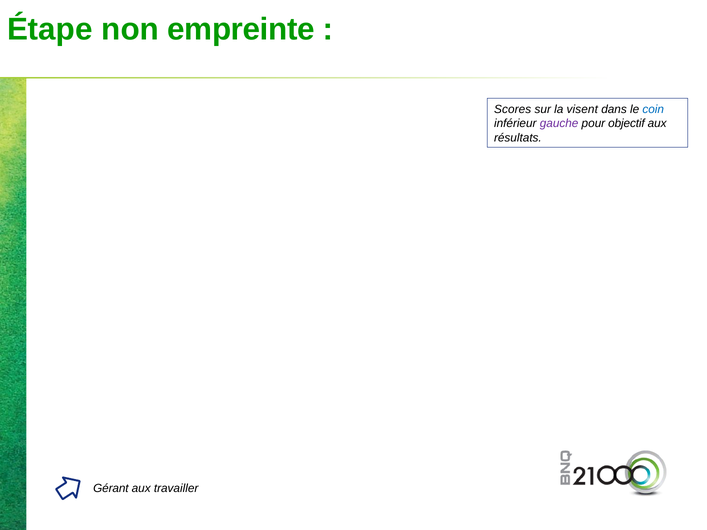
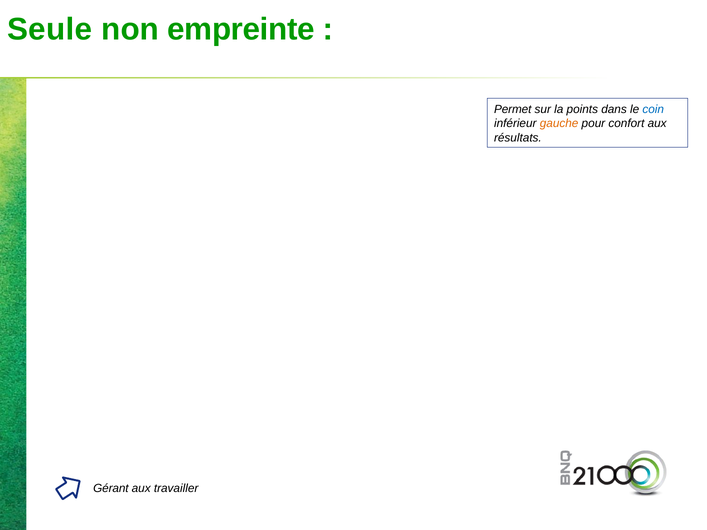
Étape: Étape -> Seule
Scores: Scores -> Permet
visent: visent -> points
gauche colour: purple -> orange
objectif: objectif -> confort
